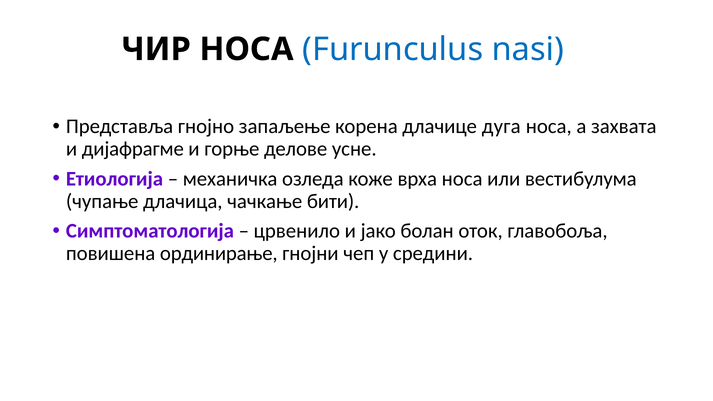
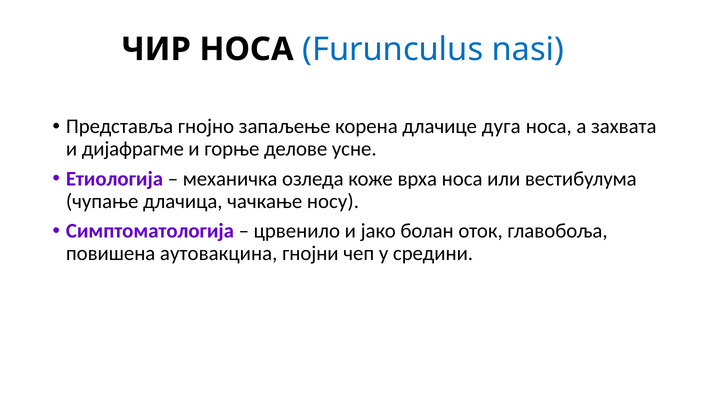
бити: бити -> носу
ординирање: ординирање -> аутовакцина
